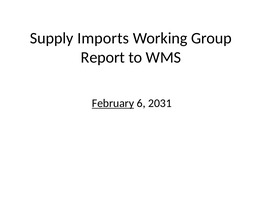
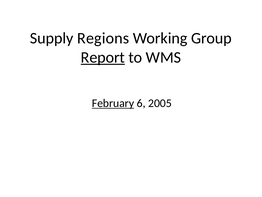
Imports: Imports -> Regions
Report underline: none -> present
2031: 2031 -> 2005
